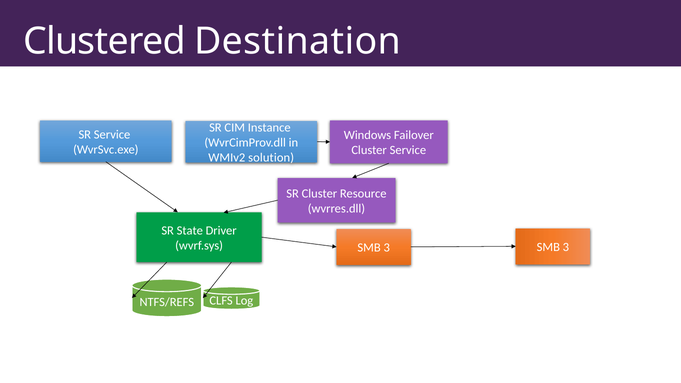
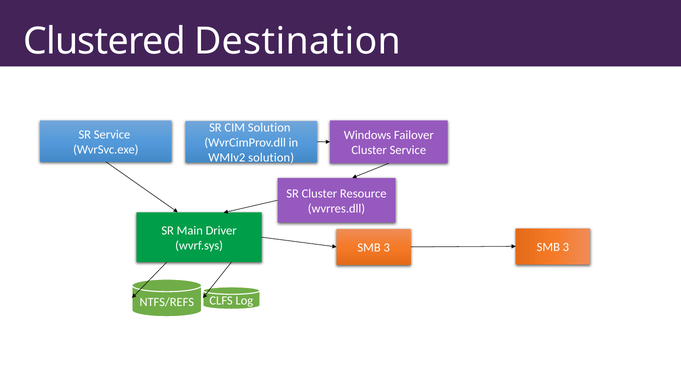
CIM Instance: Instance -> Solution
State: State -> Main
